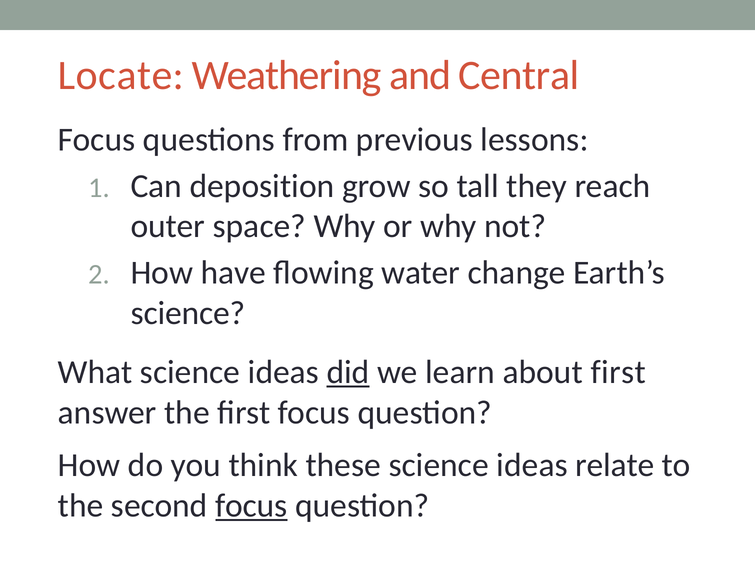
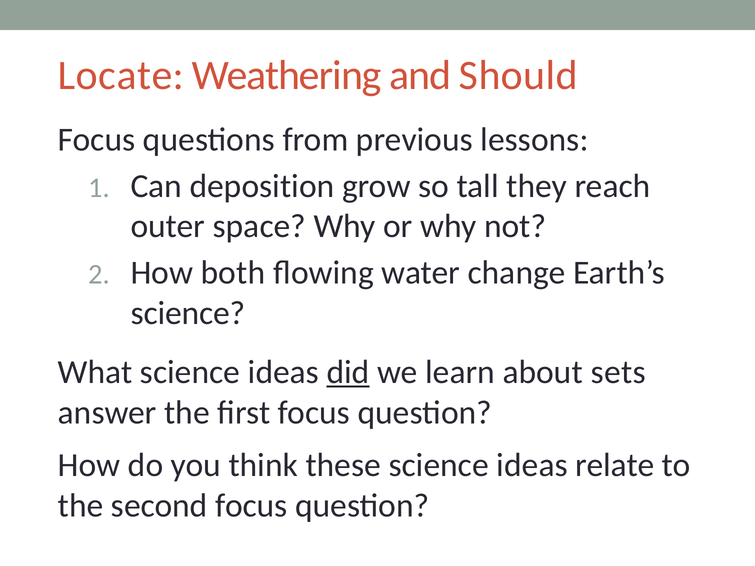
Central: Central -> Should
have: have -> both
about first: first -> sets
focus at (251, 506) underline: present -> none
